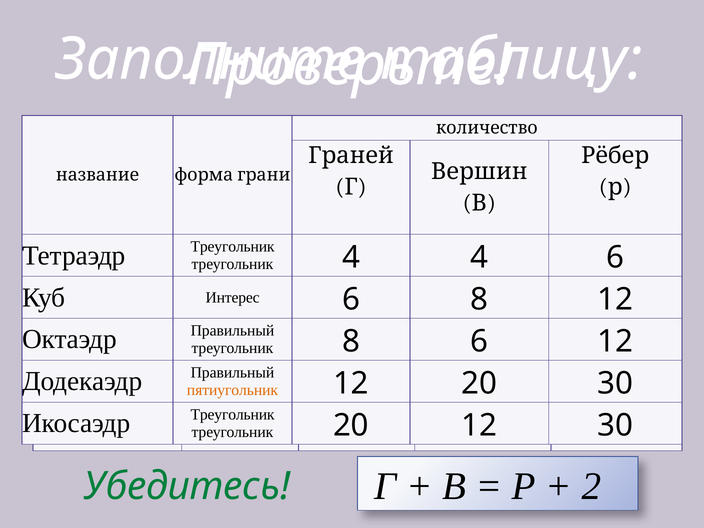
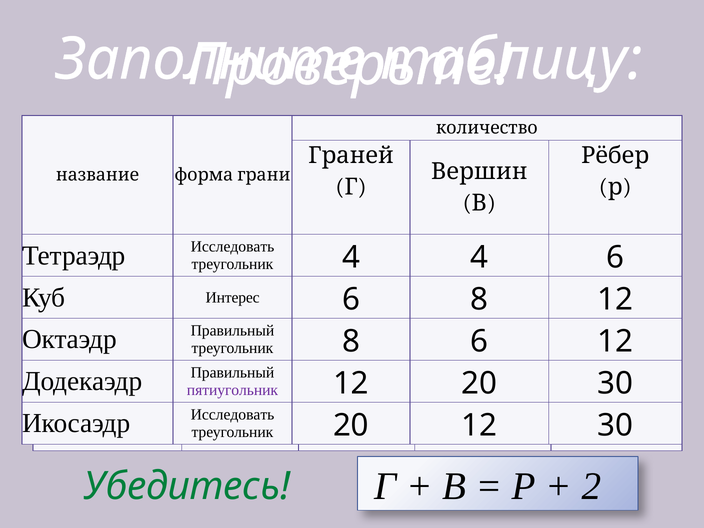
Треугольник at (233, 247): Треугольник -> Исследовать
пятиугольник colour: orange -> purple
Треугольник at (233, 415): Треугольник -> Исследовать
